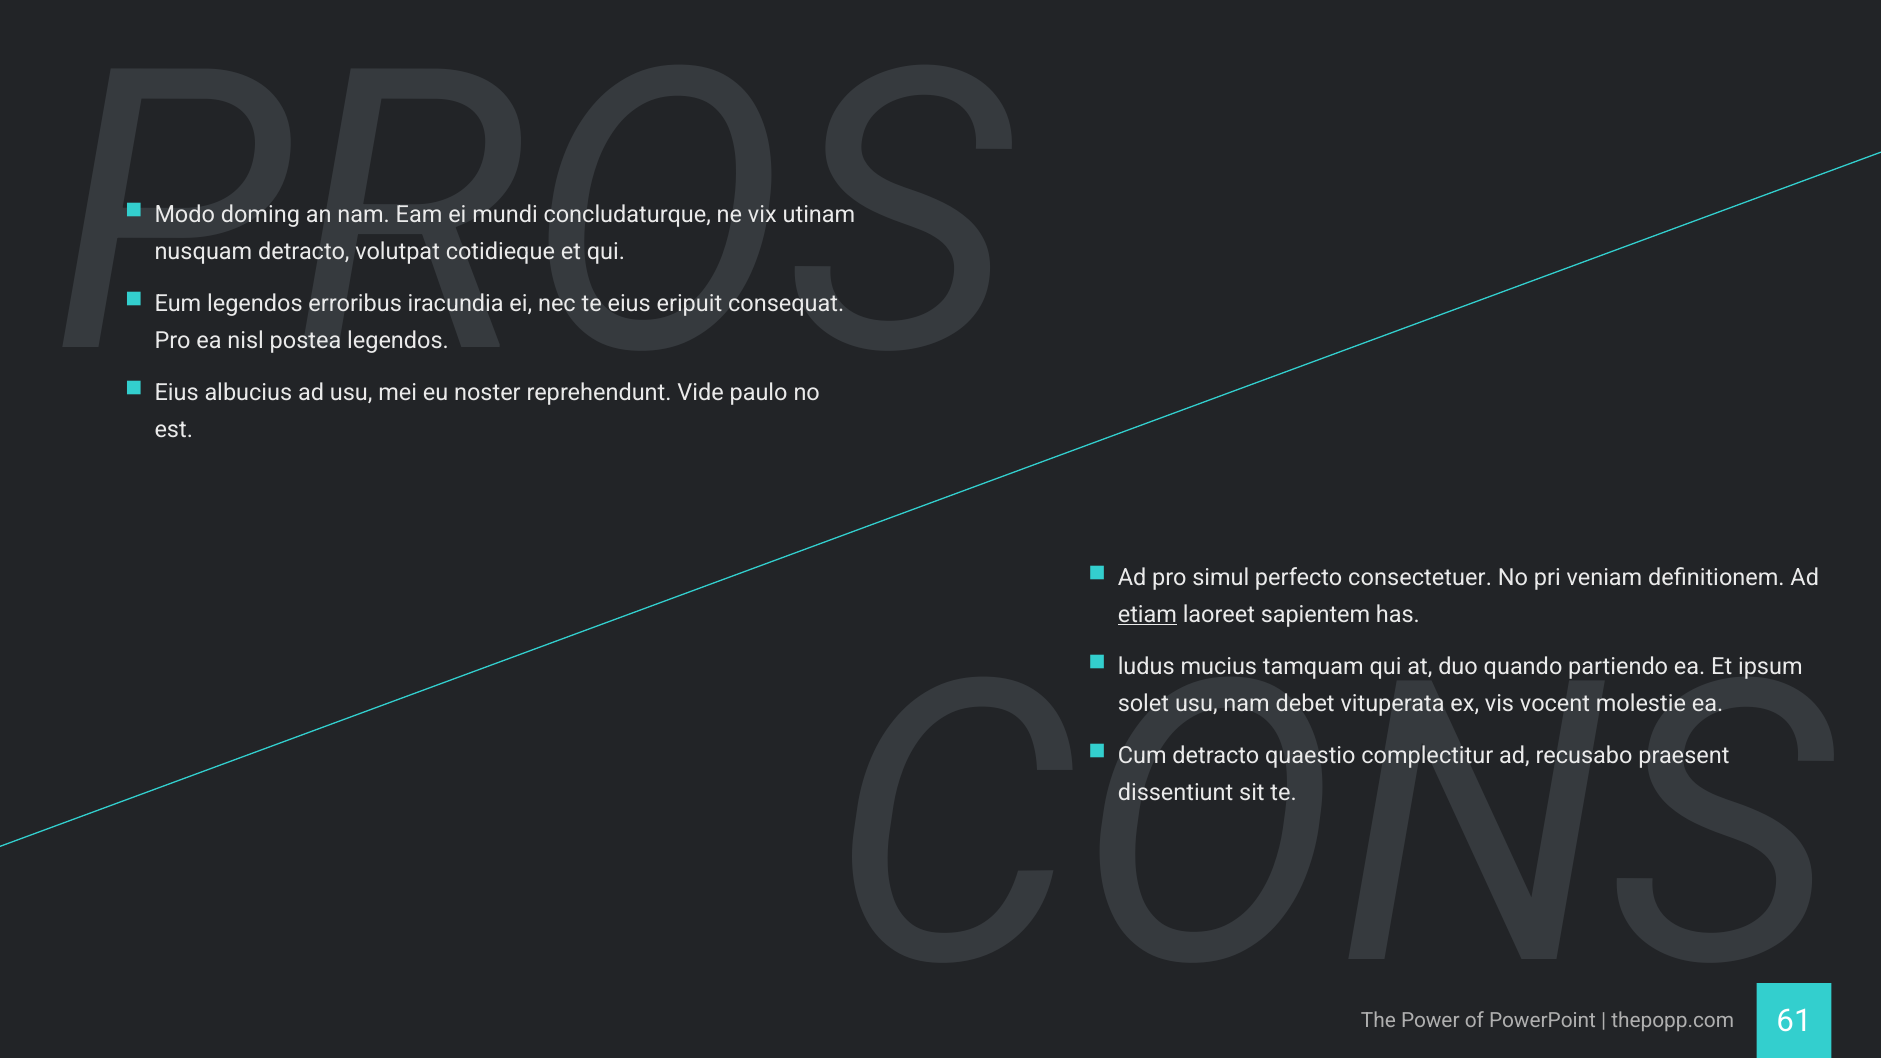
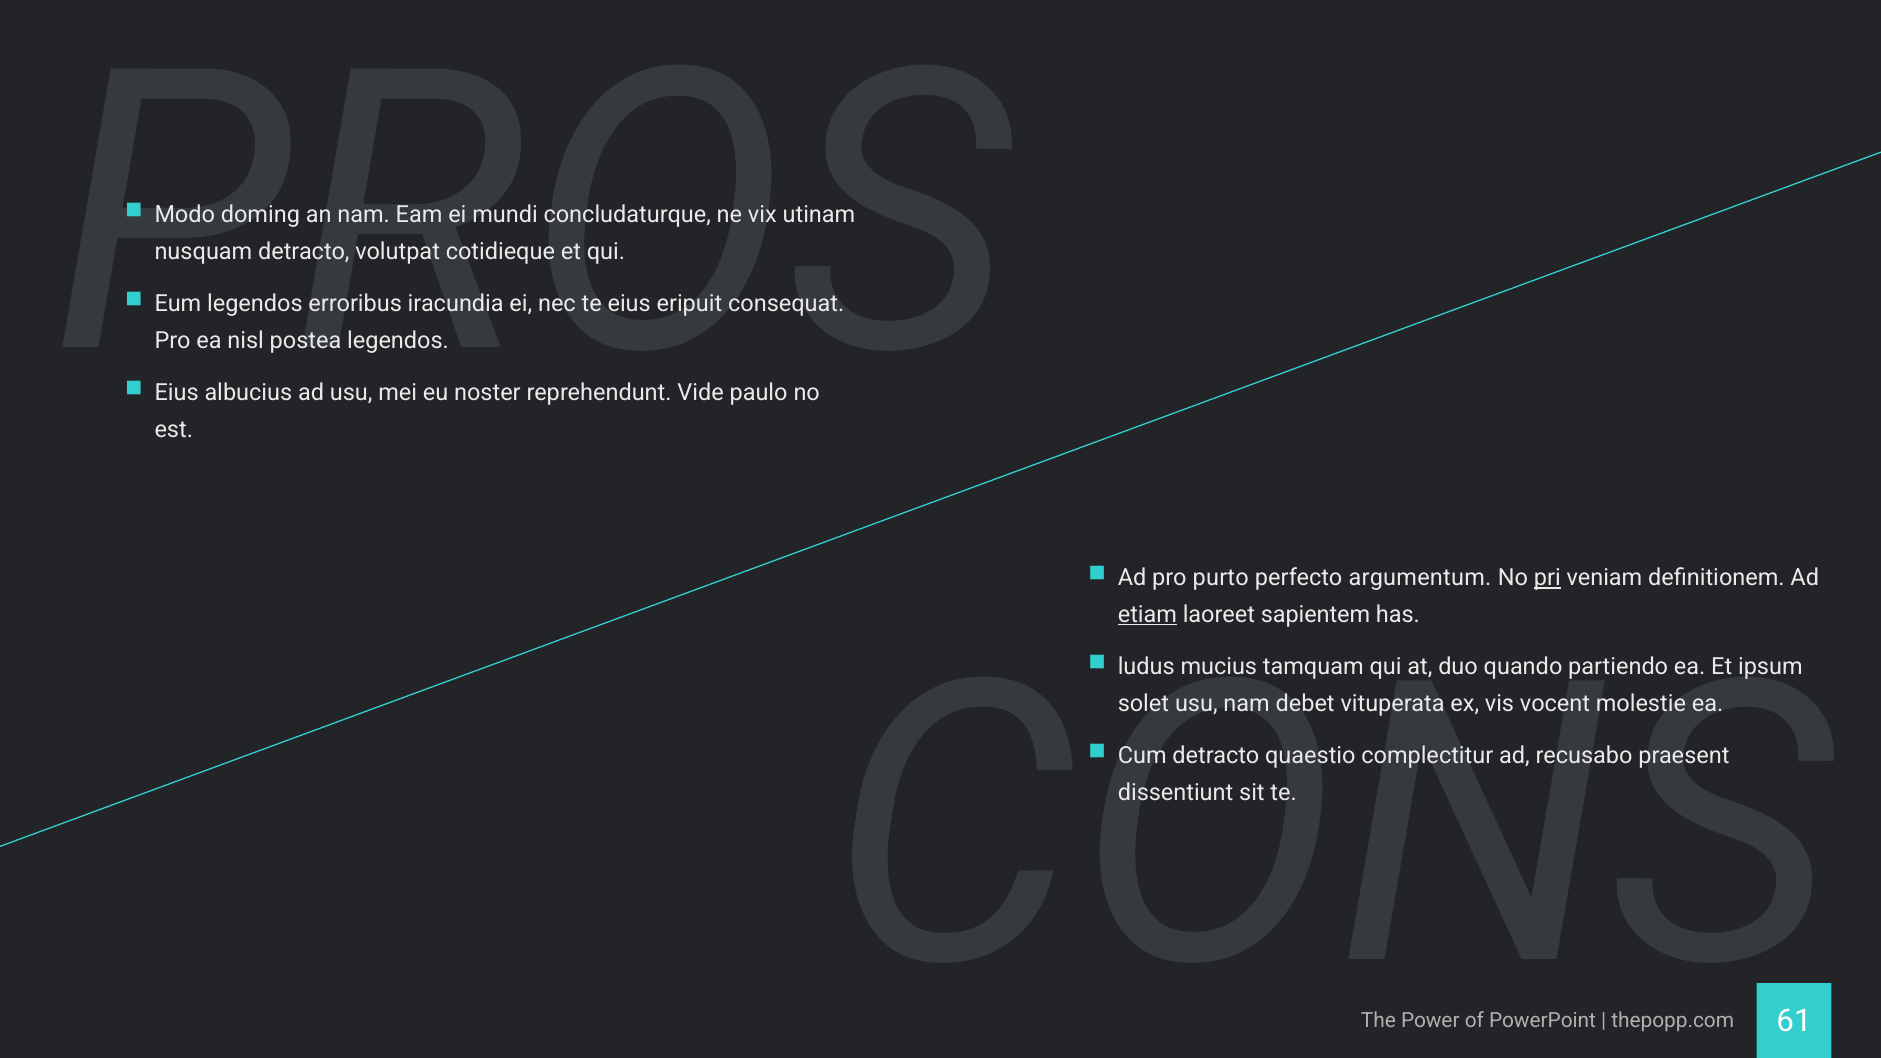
simul: simul -> purto
consectetuer: consectetuer -> argumentum
pri underline: none -> present
